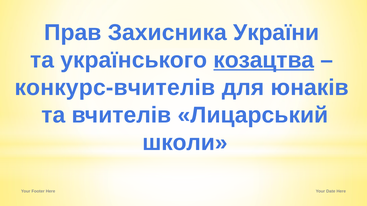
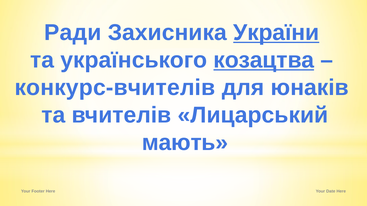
Прав: Прав -> Ради
України underline: none -> present
школи: школи -> мають
